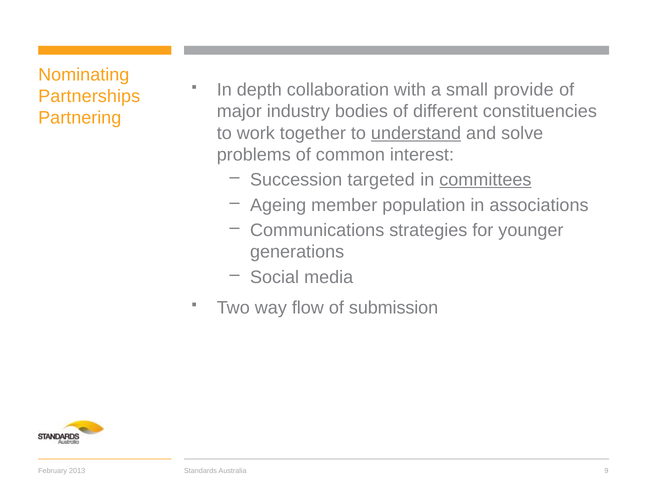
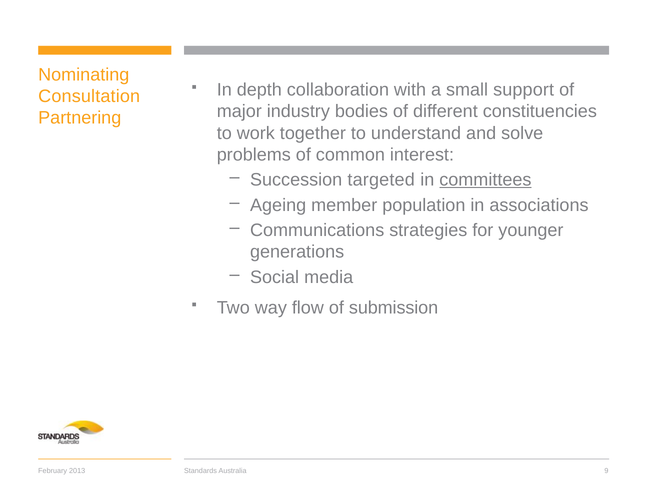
provide: provide -> support
Partnerships: Partnerships -> Consultation
understand underline: present -> none
